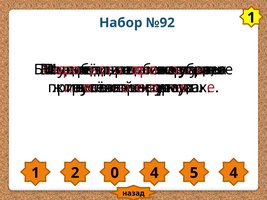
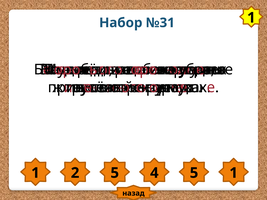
№92: №92 -> №31
2 0: 0 -> 5
5 4: 4 -> 1
